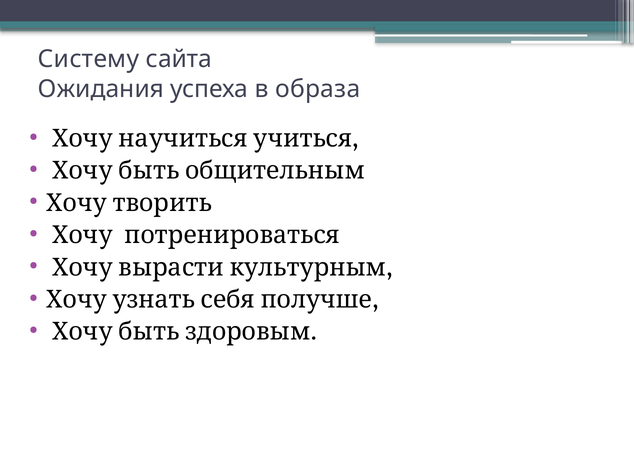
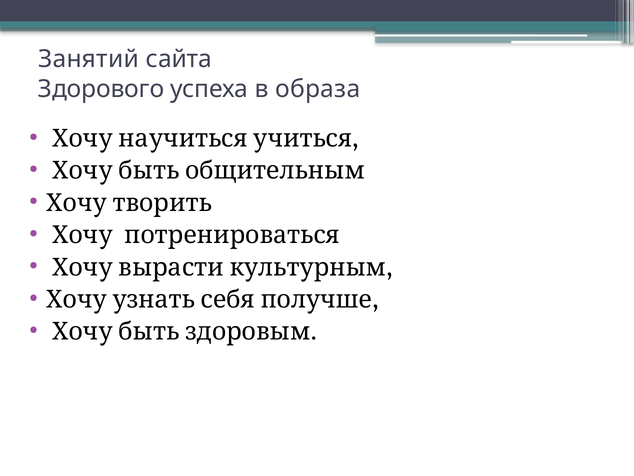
Систему: Систему -> Занятий
Ожидания: Ожидания -> Здорового
